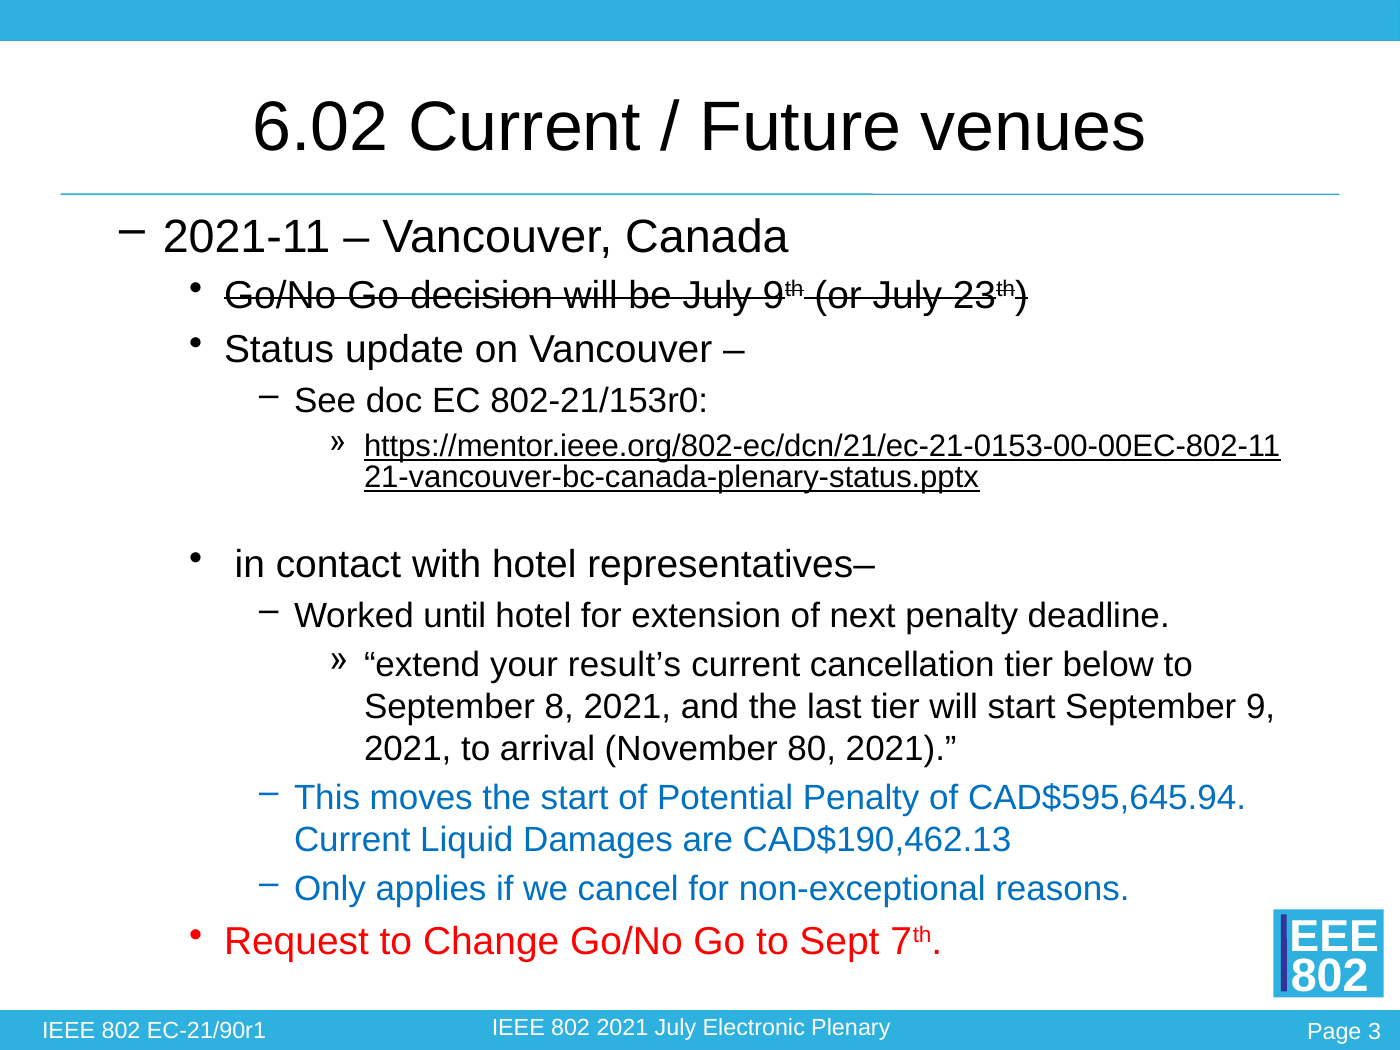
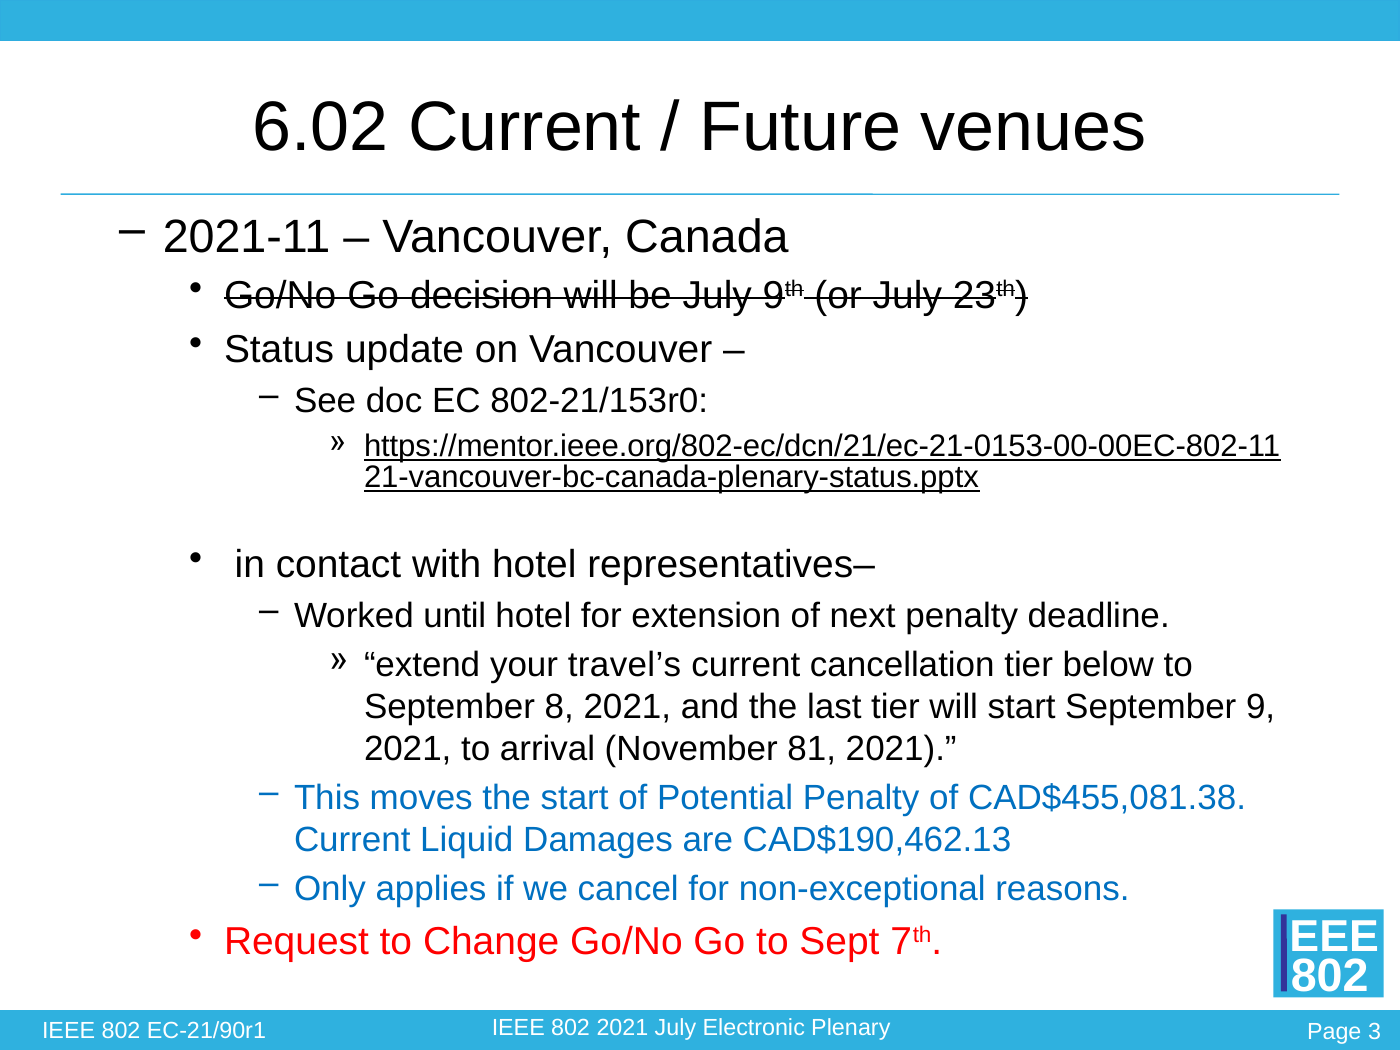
result’s: result’s -> travel’s
80: 80 -> 81
CAD$595,645.94: CAD$595,645.94 -> CAD$455,081.38
